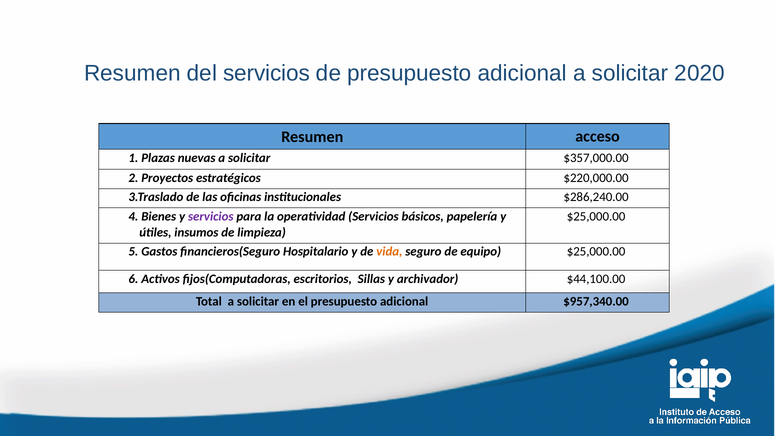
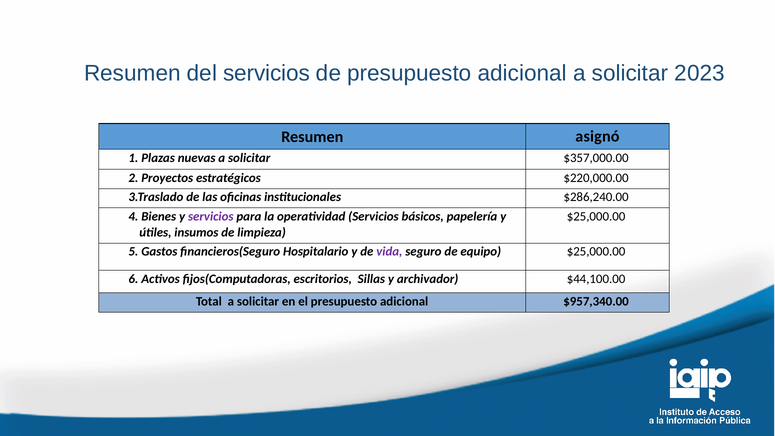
2020: 2020 -> 2023
acceso: acceso -> asignó
vida colour: orange -> purple
